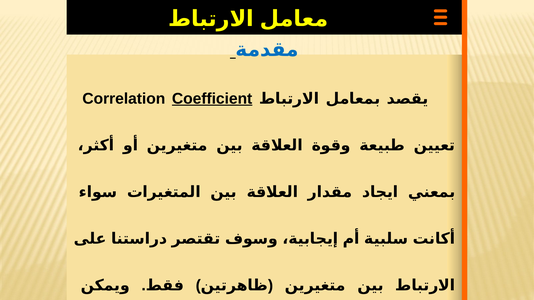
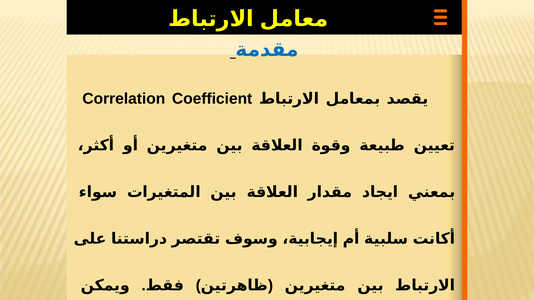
Coefficient underline: present -> none
